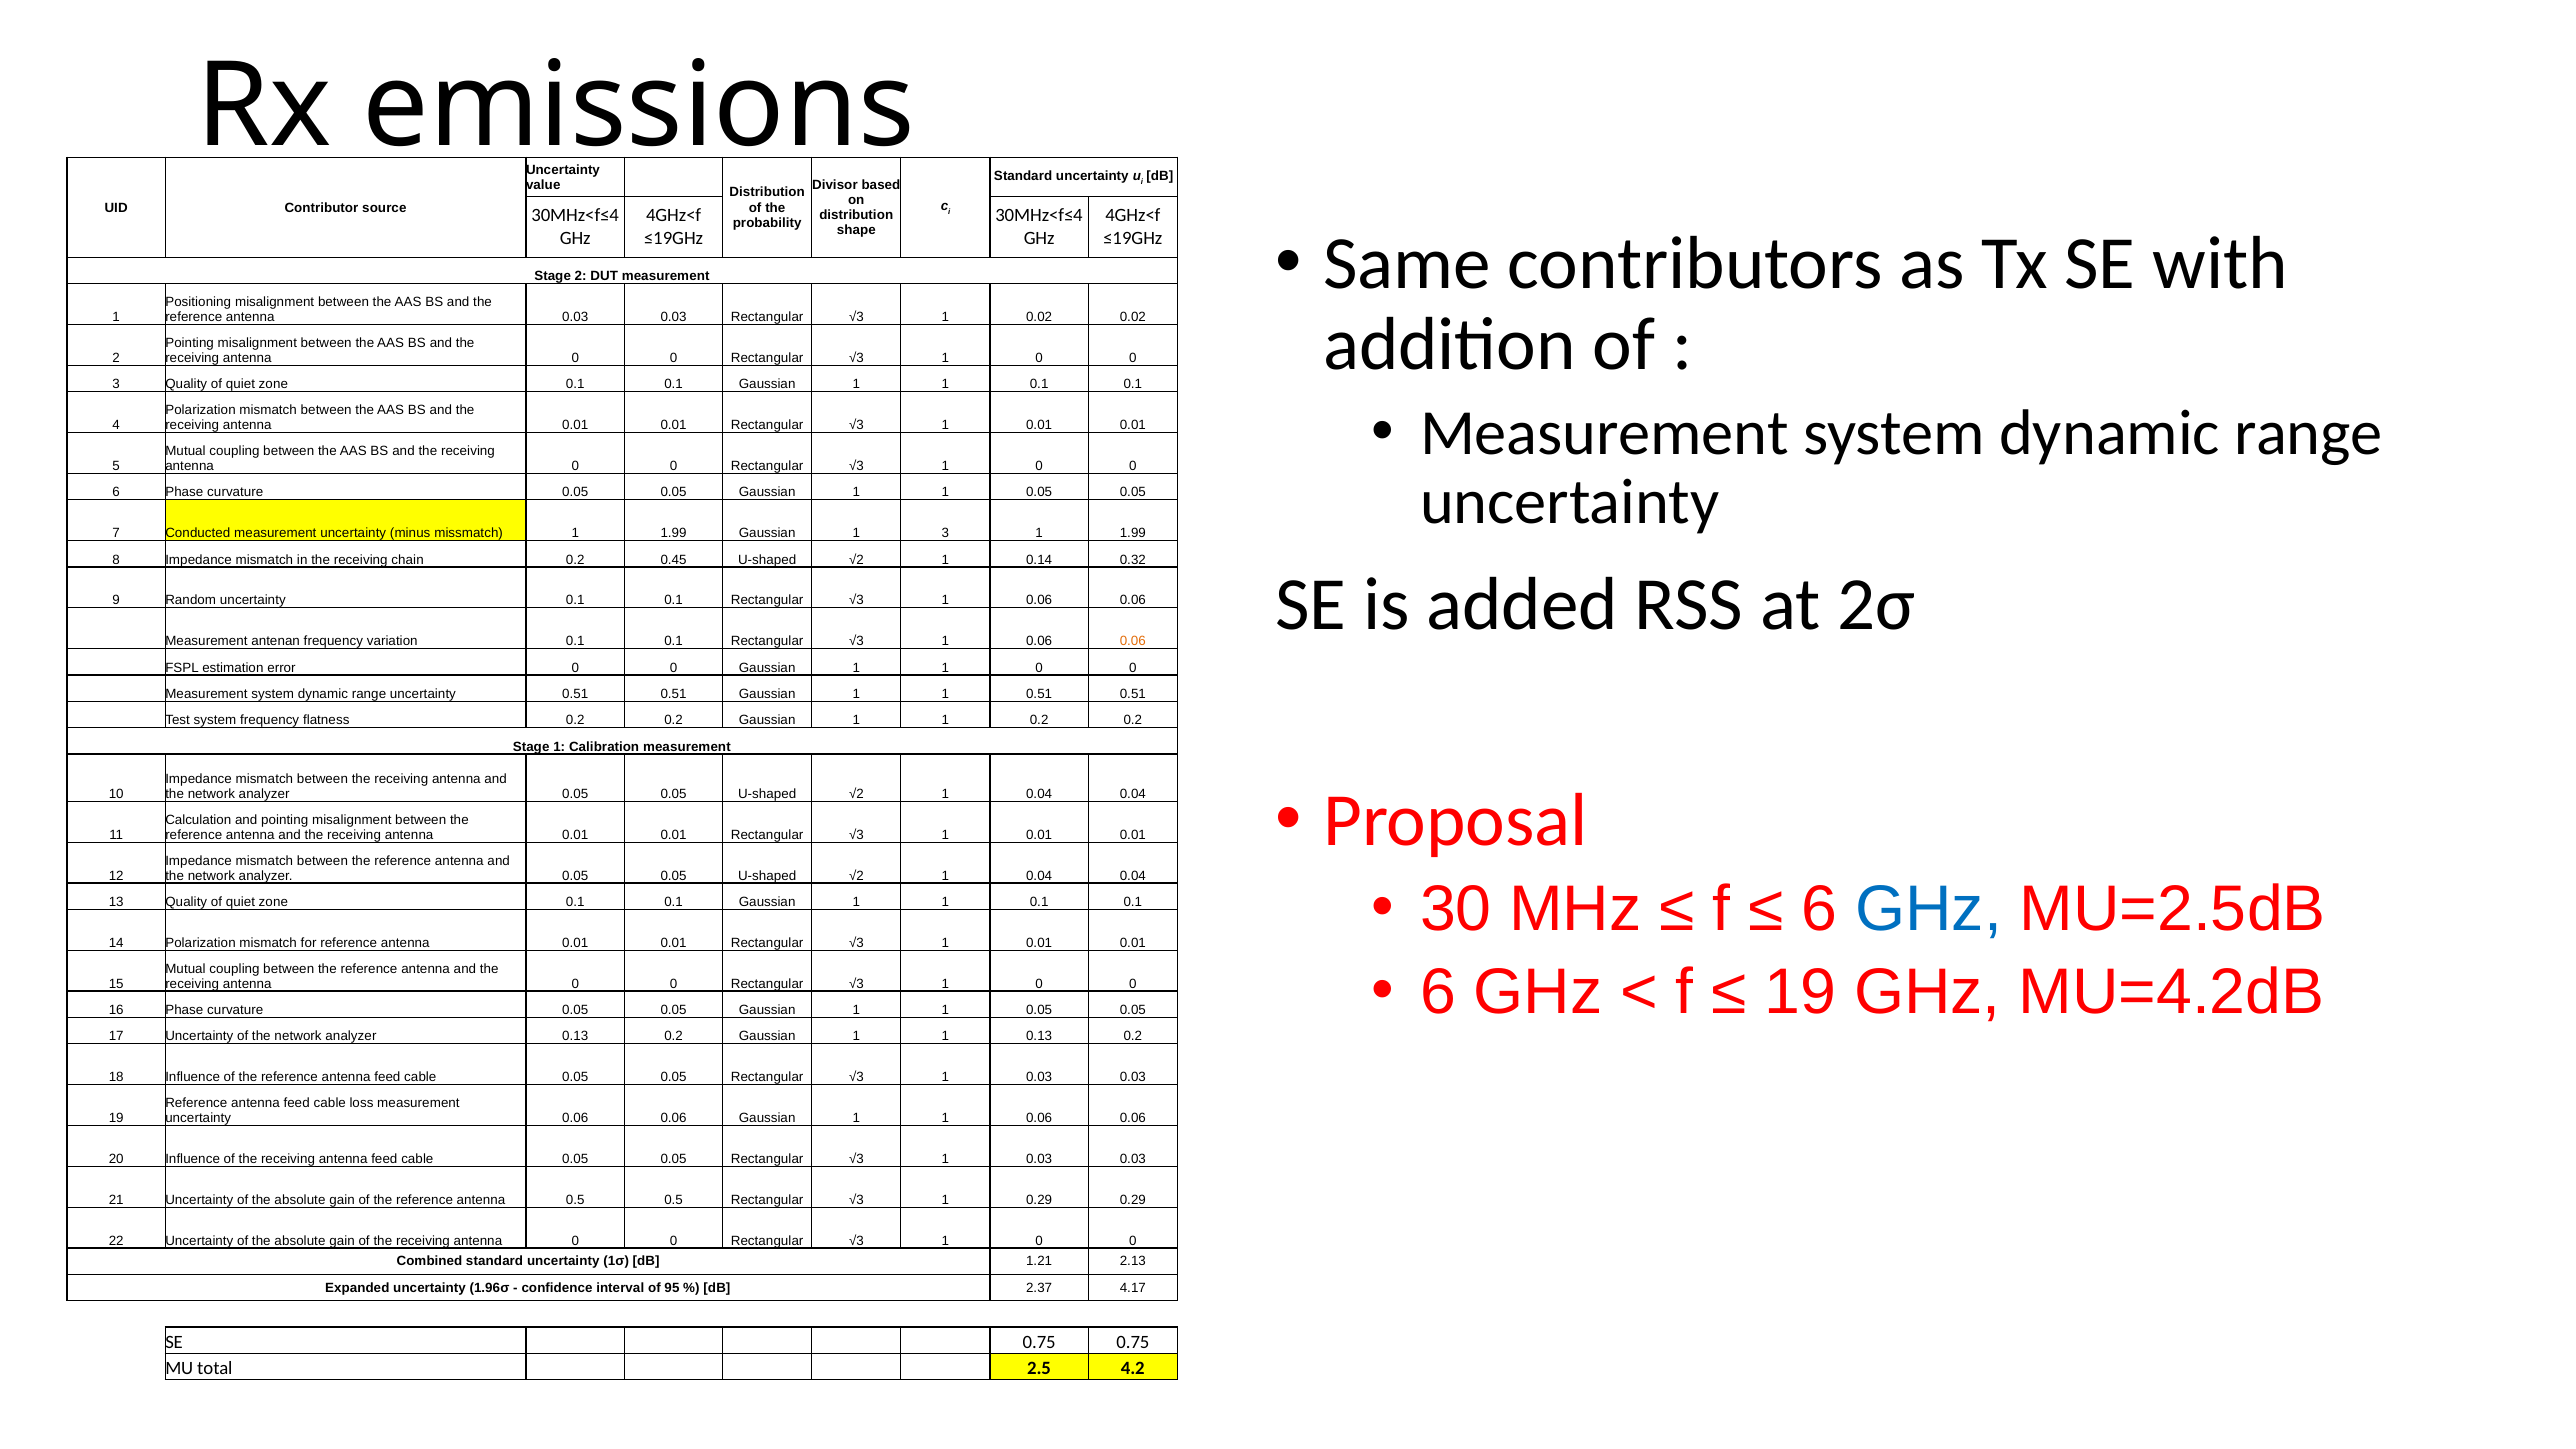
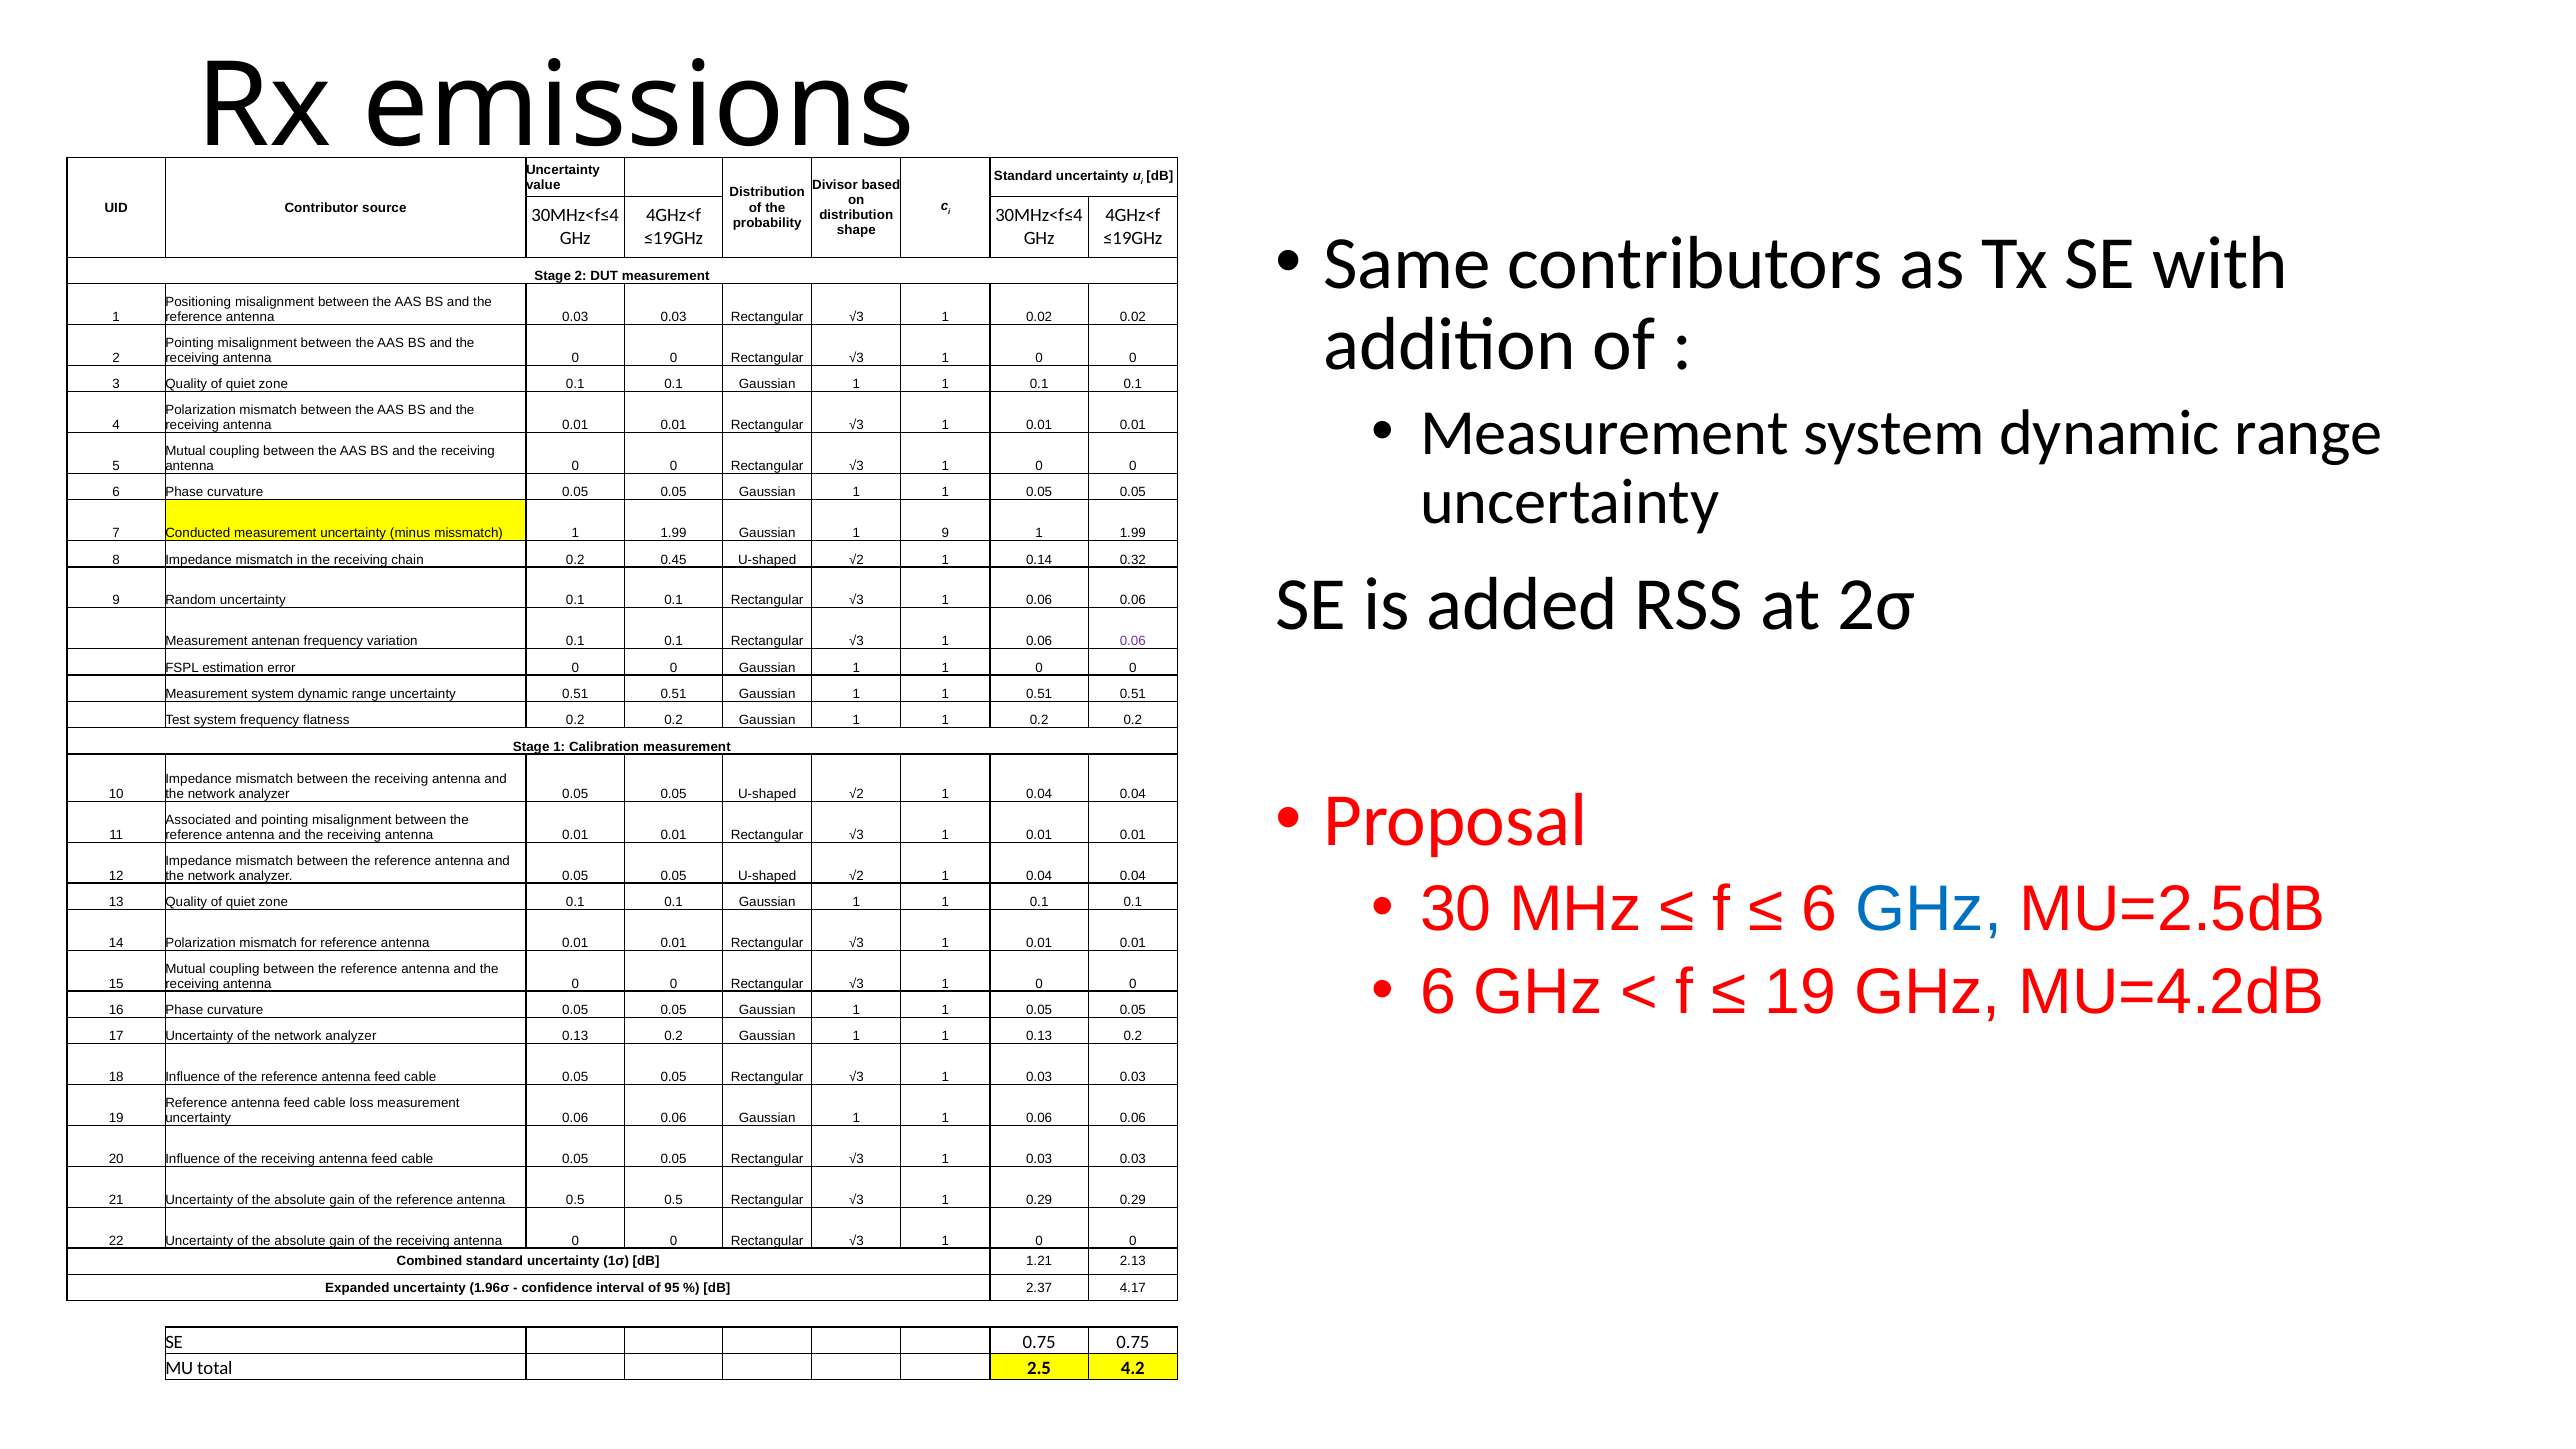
1 3: 3 -> 9
0.06 at (1133, 641) colour: orange -> purple
Calculation: Calculation -> Associated
